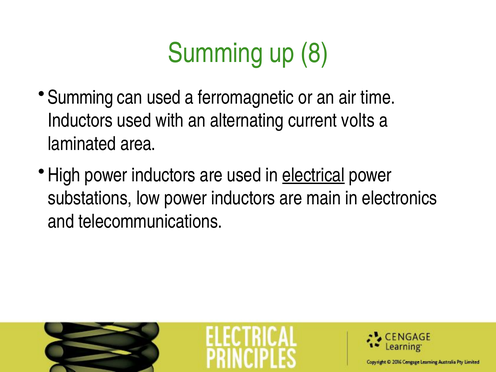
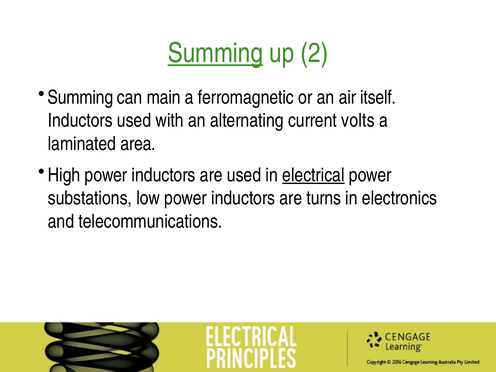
Summing at (215, 53) underline: none -> present
8: 8 -> 2
can used: used -> main
time: time -> itself
main: main -> turns
